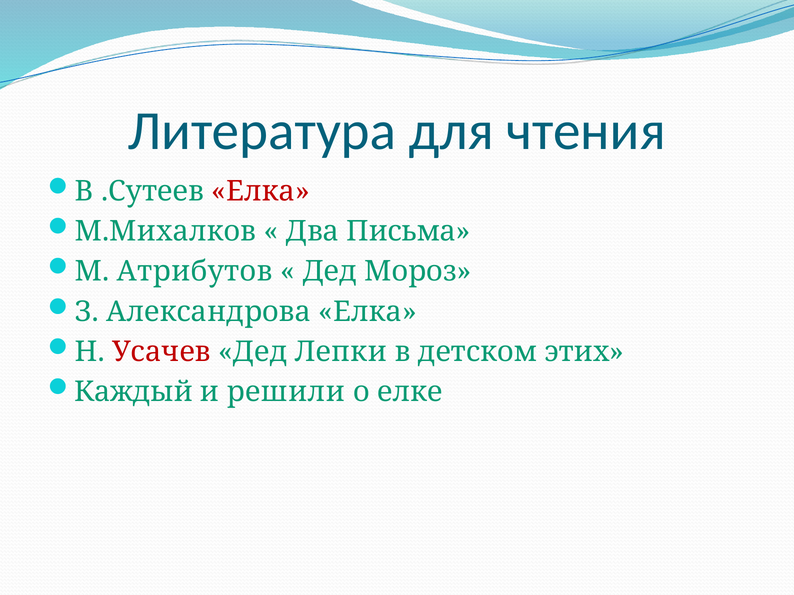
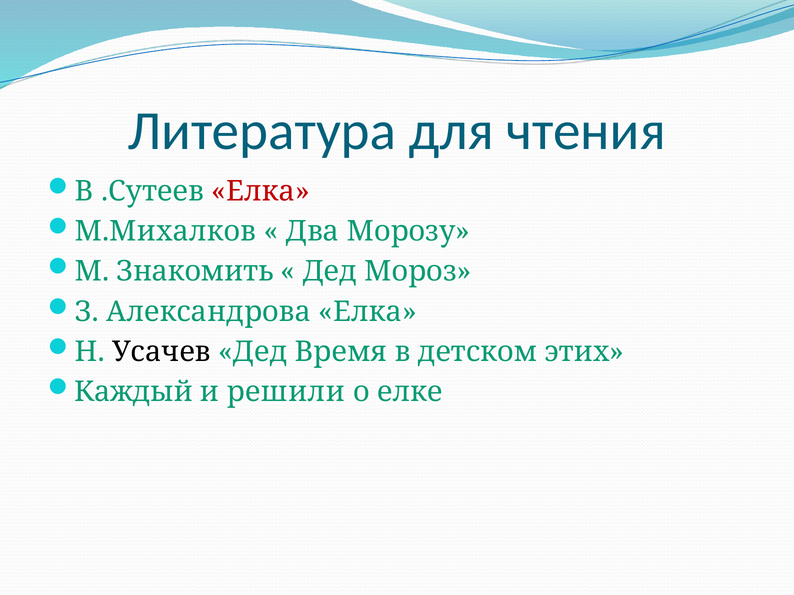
Письма: Письма -> Морозу
Атрибутов: Атрибутов -> Знакомить
Усачев colour: red -> black
Лепки: Лепки -> Время
